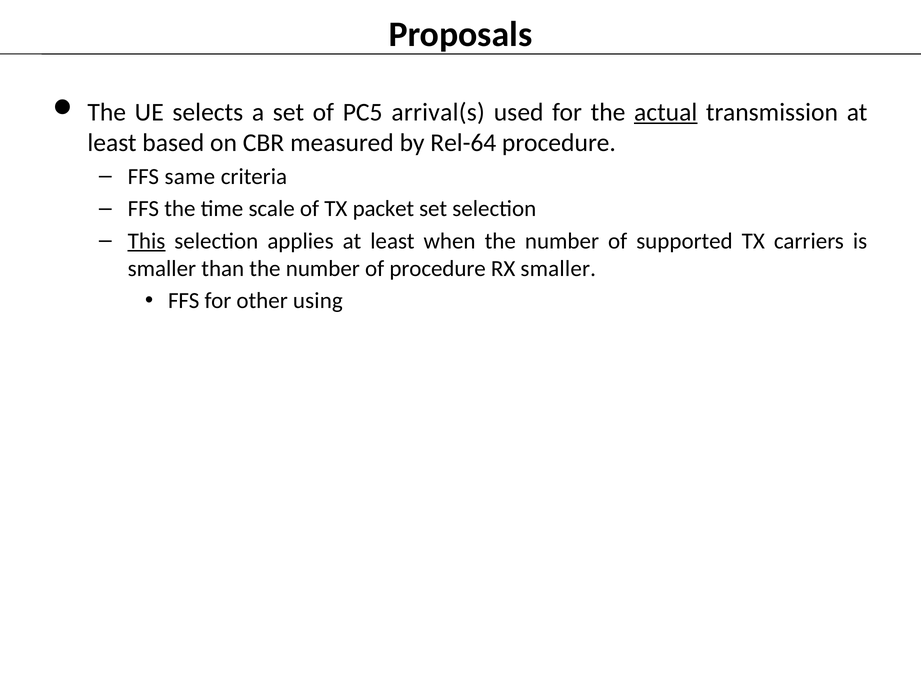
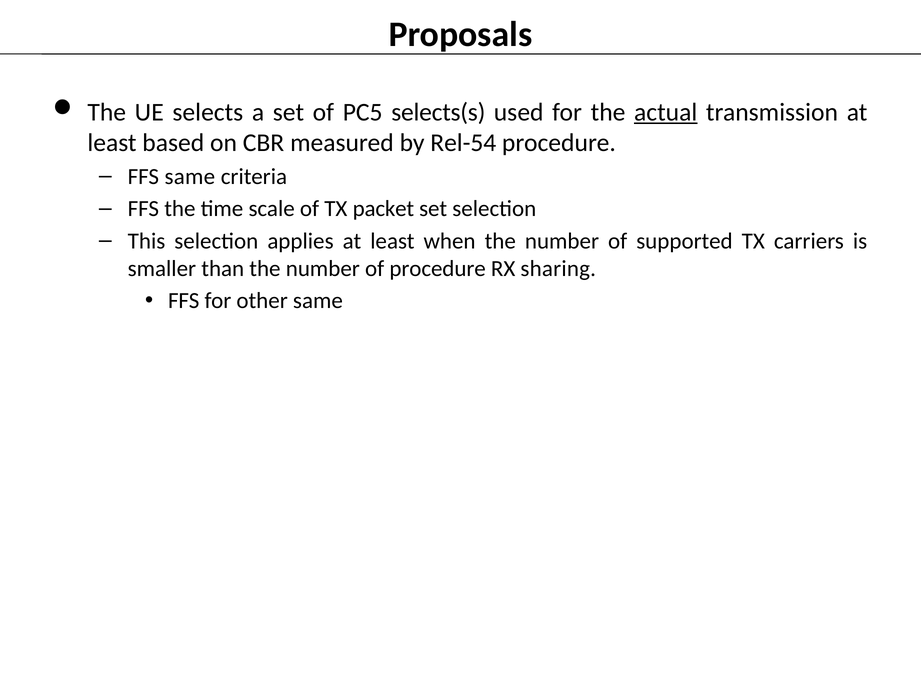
arrival(s: arrival(s -> selects(s
Rel-64: Rel-64 -> Rel-54
This underline: present -> none
RX smaller: smaller -> sharing
other using: using -> same
